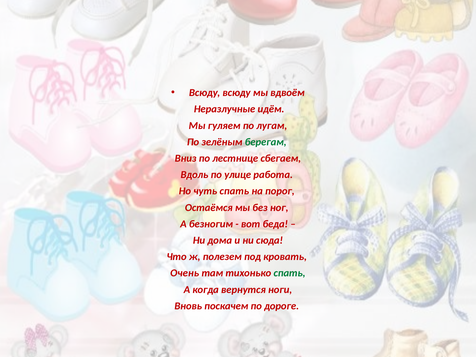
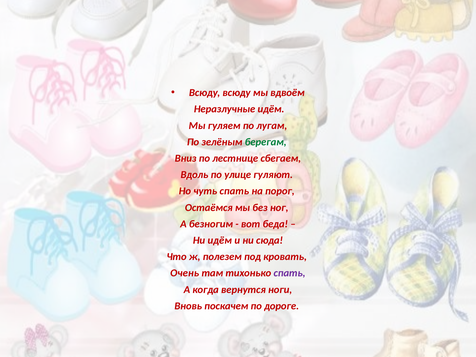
работа: работа -> гуляют
Ни дома: дома -> идём
спать at (290, 273) colour: green -> purple
